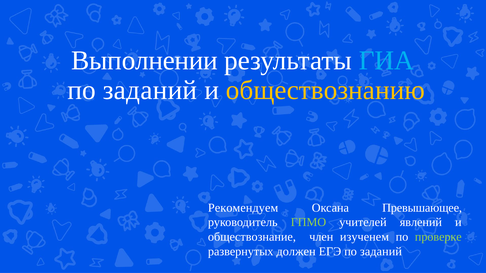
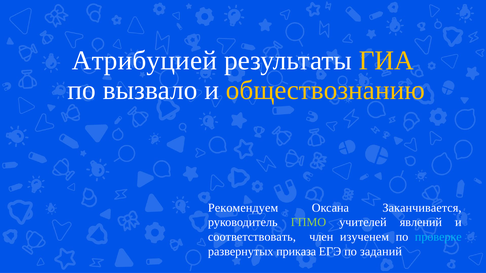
Выполнении: Выполнении -> Атрибуцией
ГИА colour: light blue -> yellow
заданий at (150, 90): заданий -> вызвало
Превышающее: Превышающее -> Заканчивается
обществознание: обществознание -> соответствовать
проверке colour: light green -> light blue
должен: должен -> приказа
